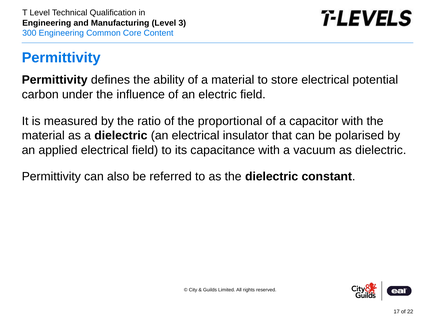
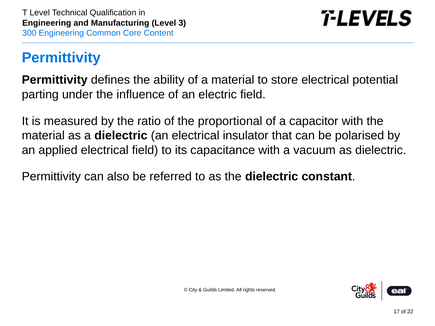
carbon: carbon -> parting
